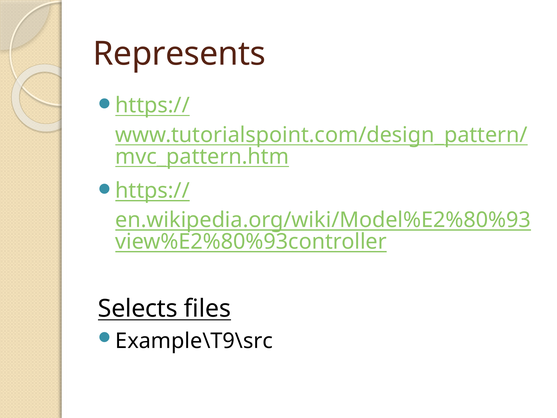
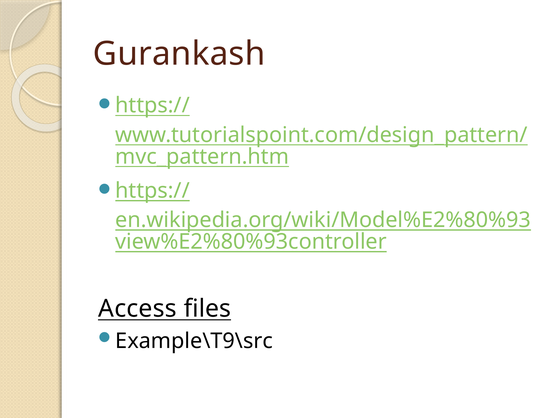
Represents: Represents -> Gurankash
Selects: Selects -> Access
